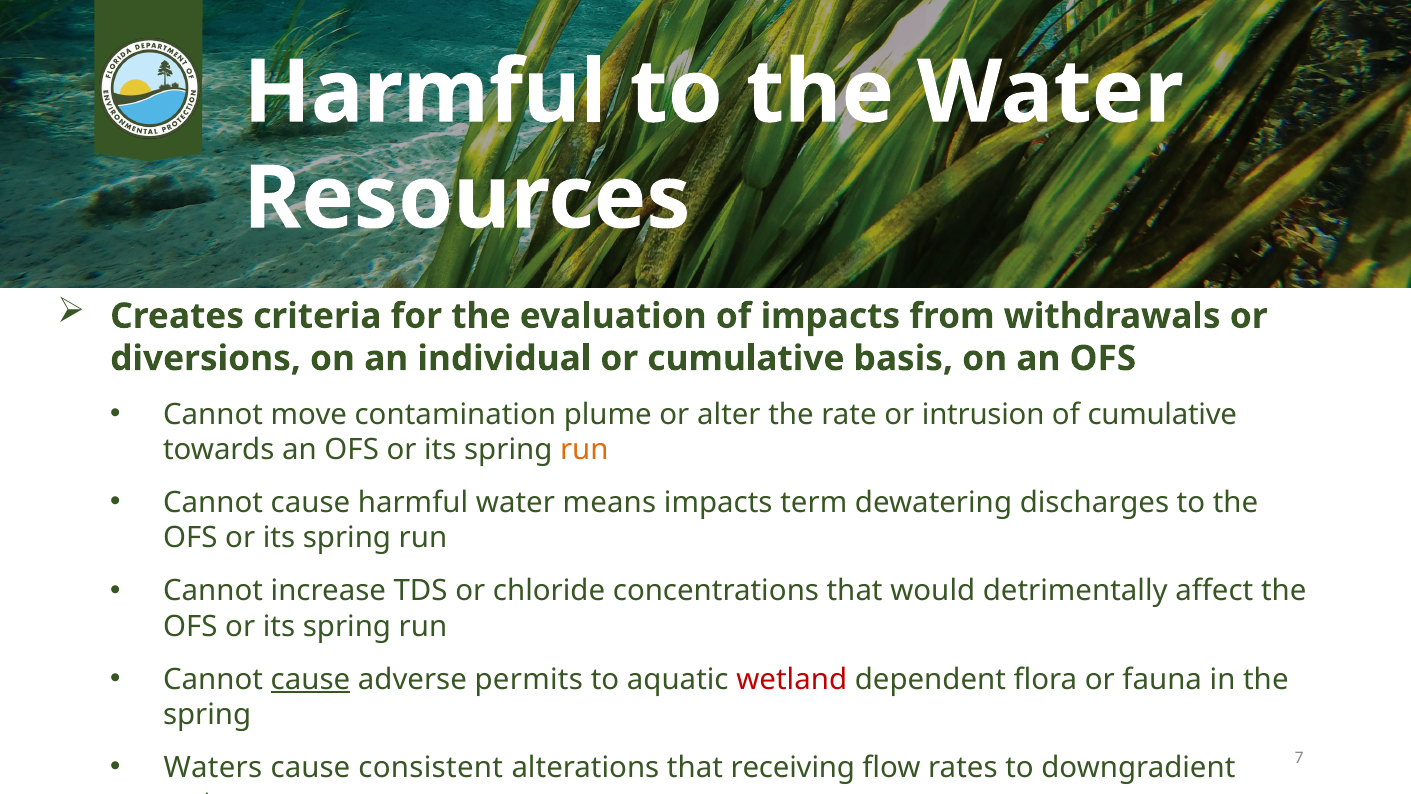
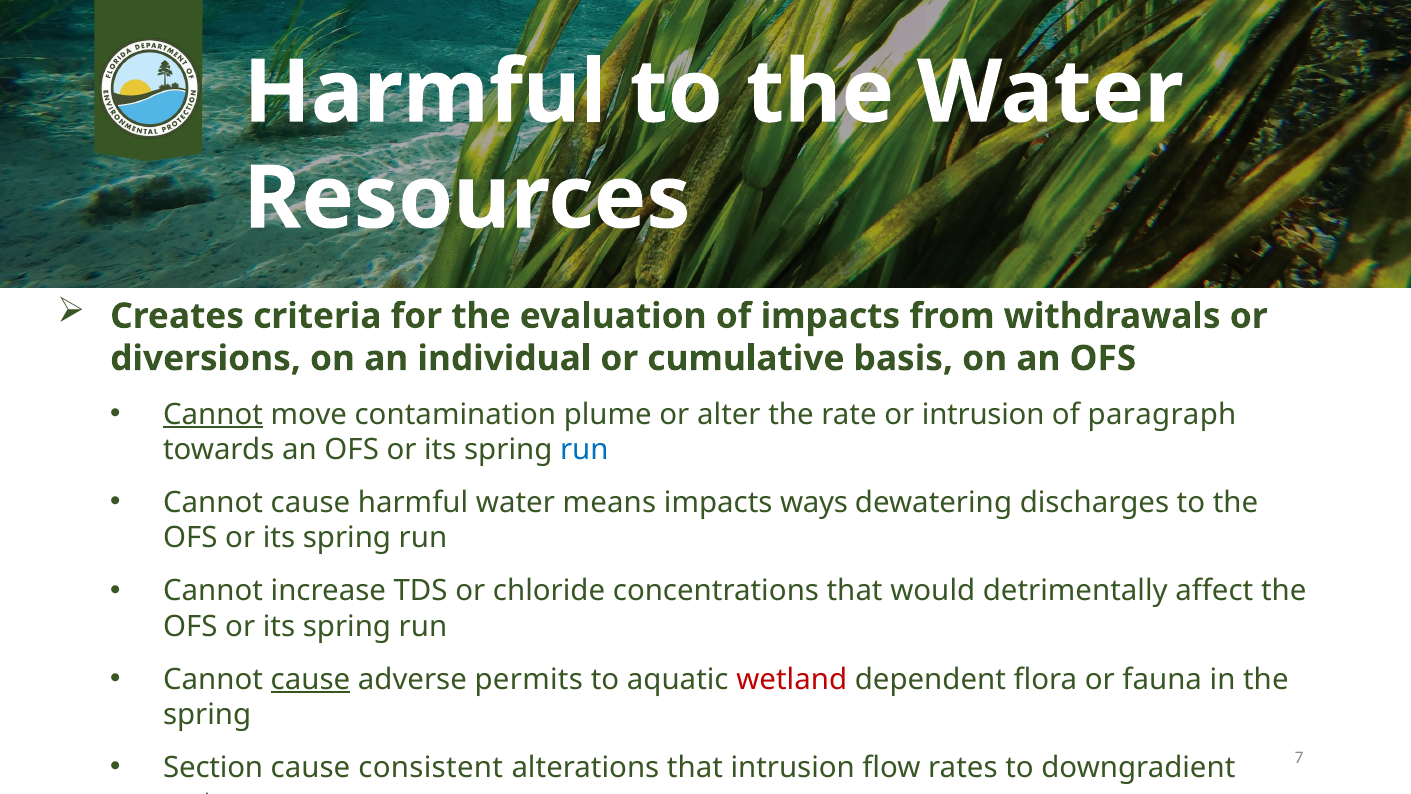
Cannot at (213, 414) underline: none -> present
of cumulative: cumulative -> paragraph
run at (584, 450) colour: orange -> blue
term: term -> ways
Waters: Waters -> Section
that receiving: receiving -> intrusion
